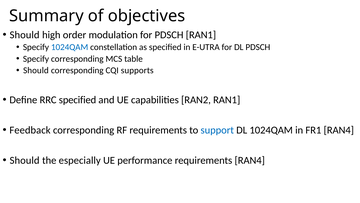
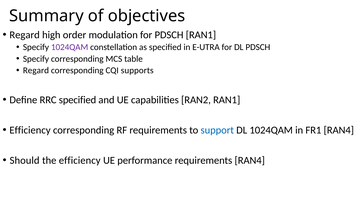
Should at (25, 35): Should -> Regard
1024QAM at (70, 47) colour: blue -> purple
Should at (36, 70): Should -> Regard
Feedback at (30, 130): Feedback -> Efficiency
the especially: especially -> efficiency
